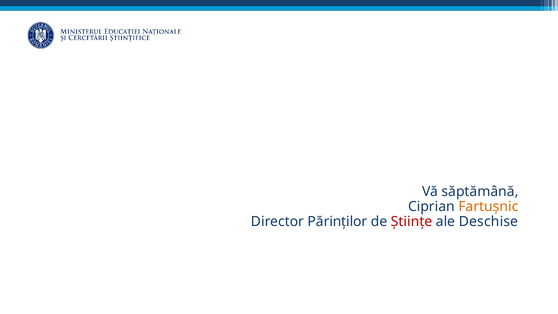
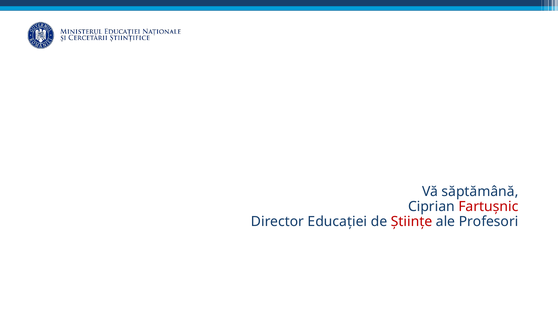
Fartușnic colour: orange -> red
Părinților: Părinților -> Educației
Deschise: Deschise -> Profesori
